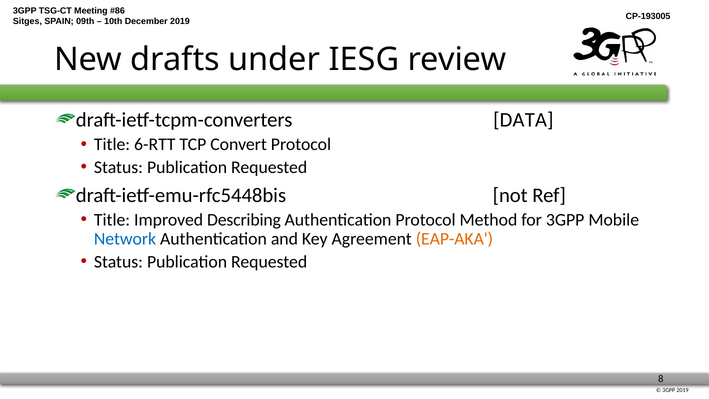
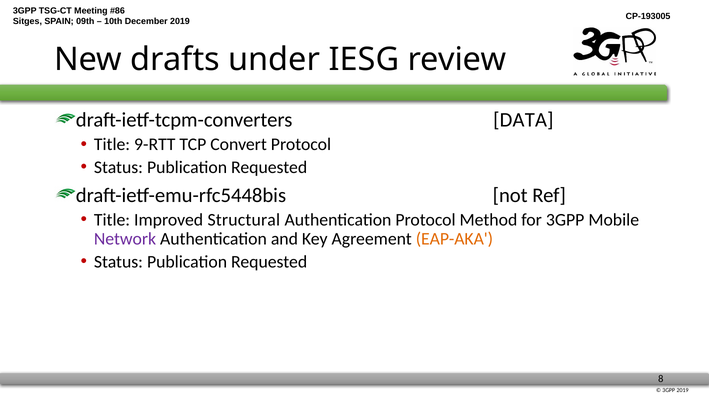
6-RTT: 6-RTT -> 9-RTT
Describing: Describing -> Structural
Network colour: blue -> purple
